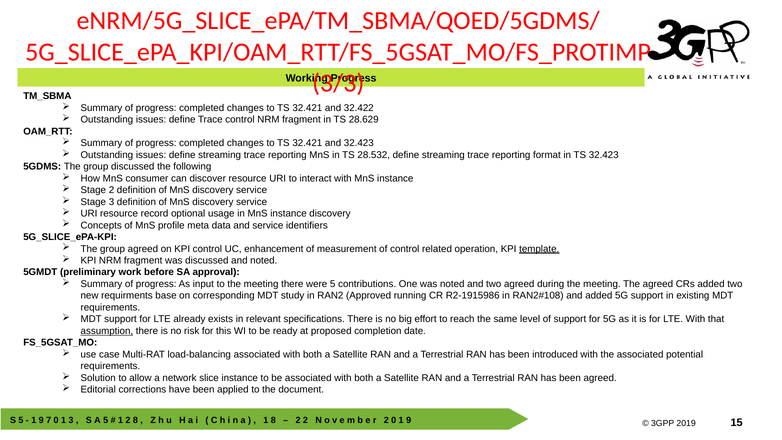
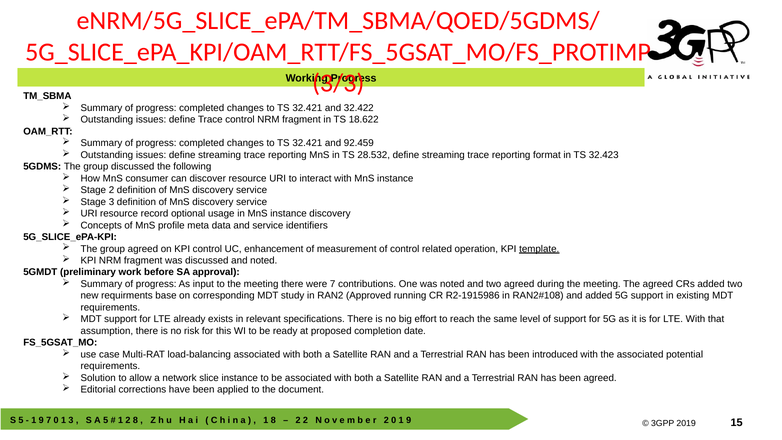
28.629: 28.629 -> 18.622
and 32.423: 32.423 -> 92.459
were 5: 5 -> 7
assumption underline: present -> none
